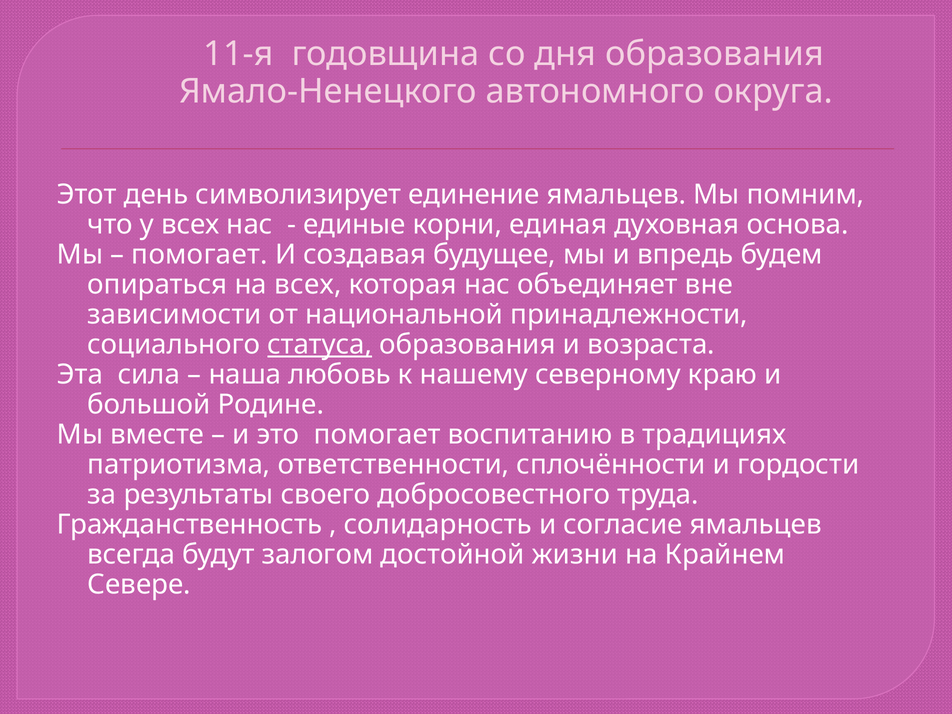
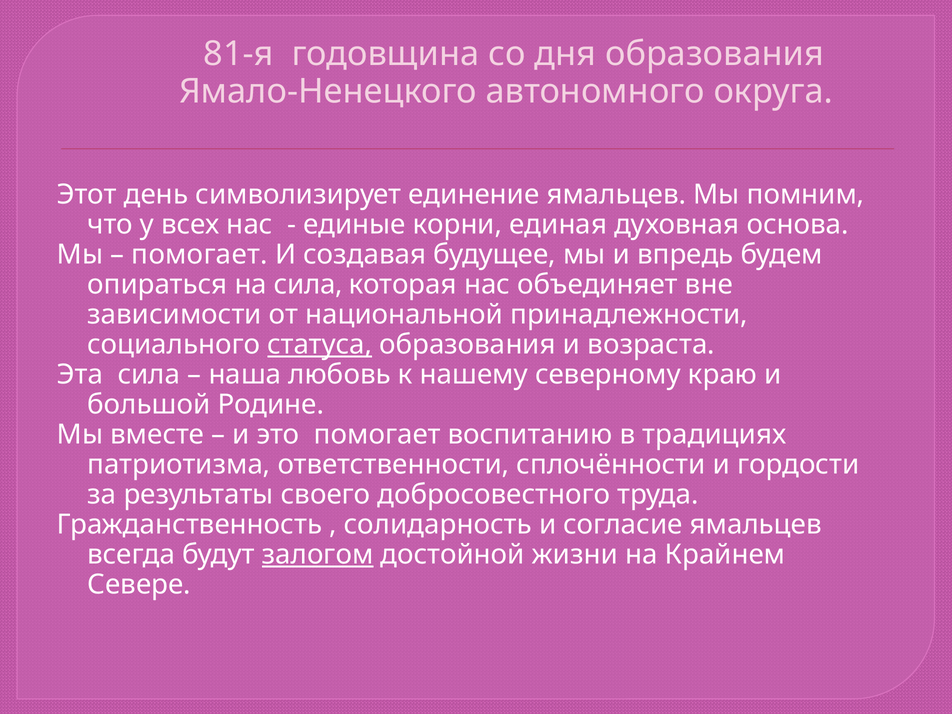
11-я: 11-я -> 81-я
на всех: всех -> сила
залогом underline: none -> present
